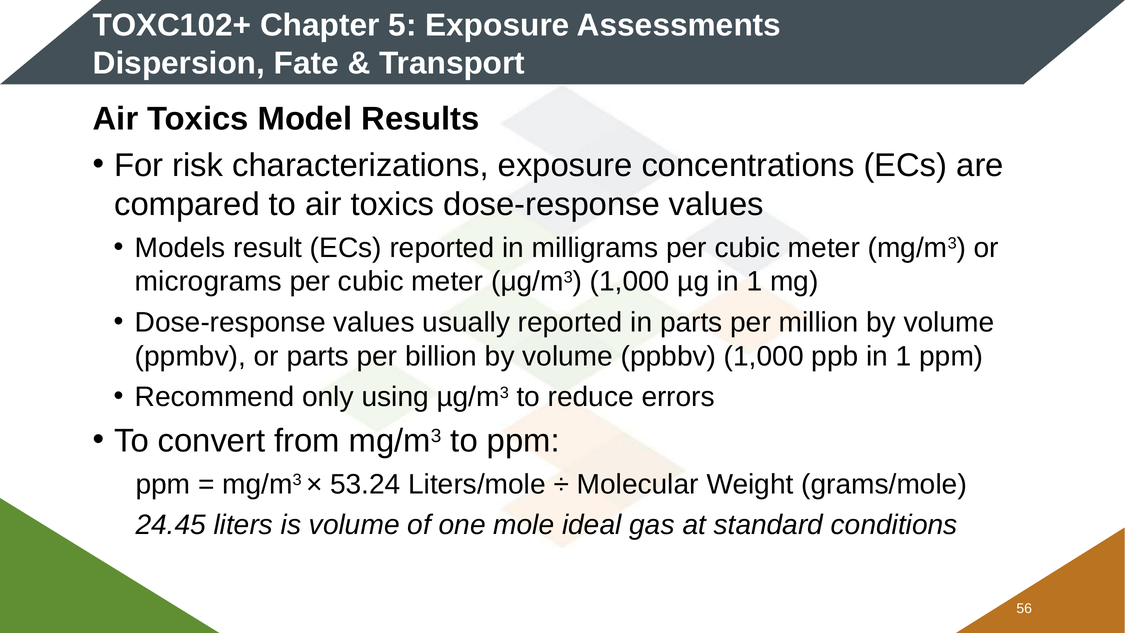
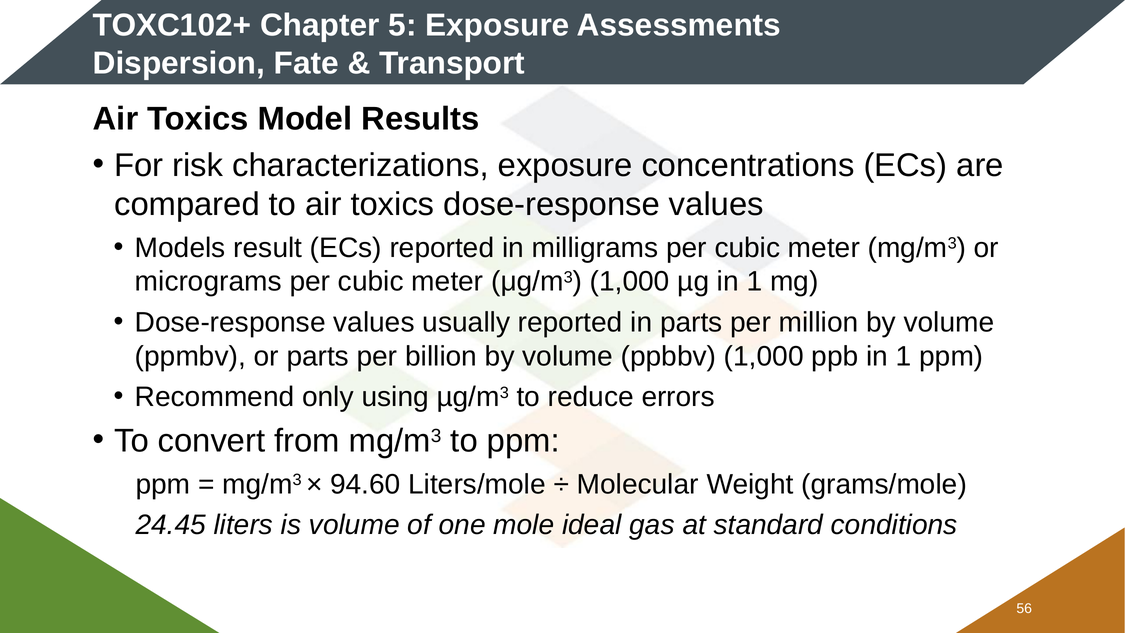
53.24: 53.24 -> 94.60
